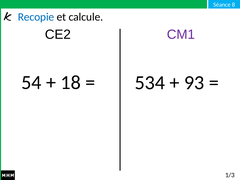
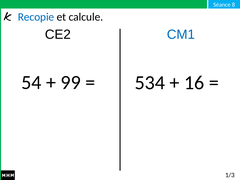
CM1 colour: purple -> blue
18: 18 -> 99
93: 93 -> 16
